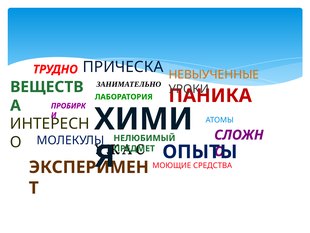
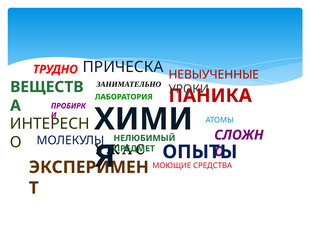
НЕВЫУЧЕННЫЕ colour: orange -> red
